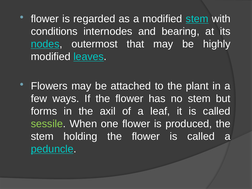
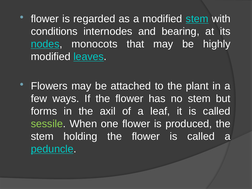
outermost: outermost -> monocots
